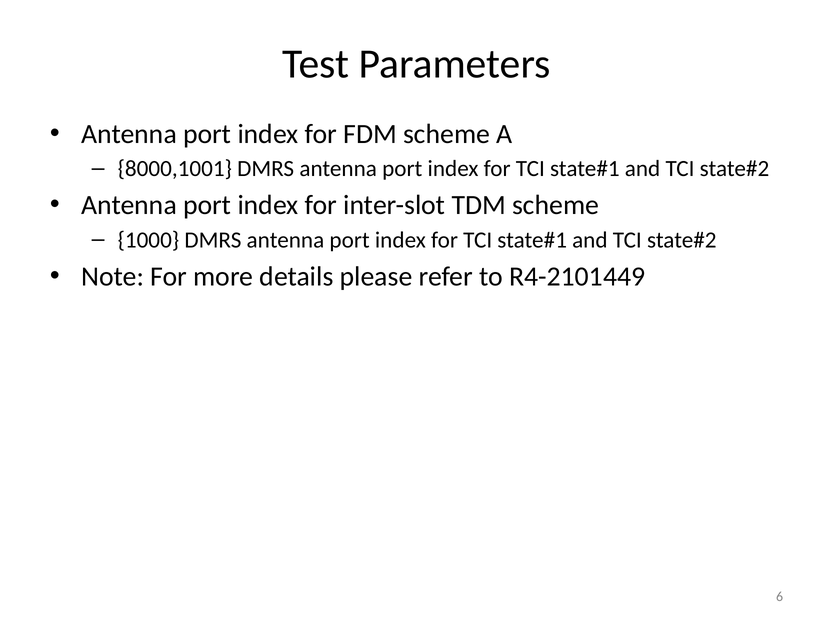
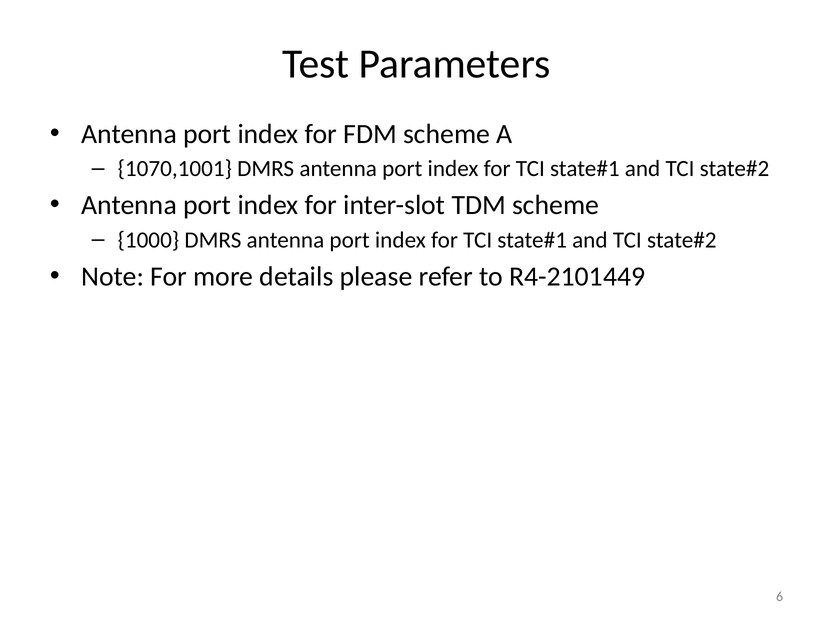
8000,1001: 8000,1001 -> 1070,1001
